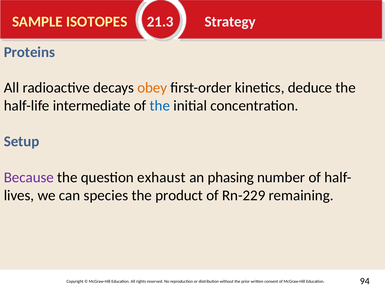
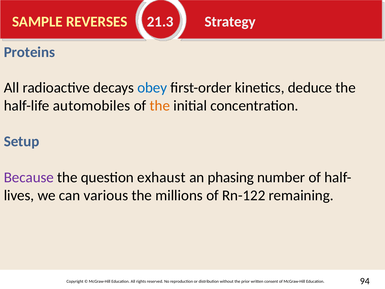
ISOTOPES: ISOTOPES -> REVERSES
obey colour: orange -> blue
intermediate: intermediate -> automobiles
the at (160, 106) colour: blue -> orange
species: species -> various
product: product -> millions
Rn-229: Rn-229 -> Rn-122
